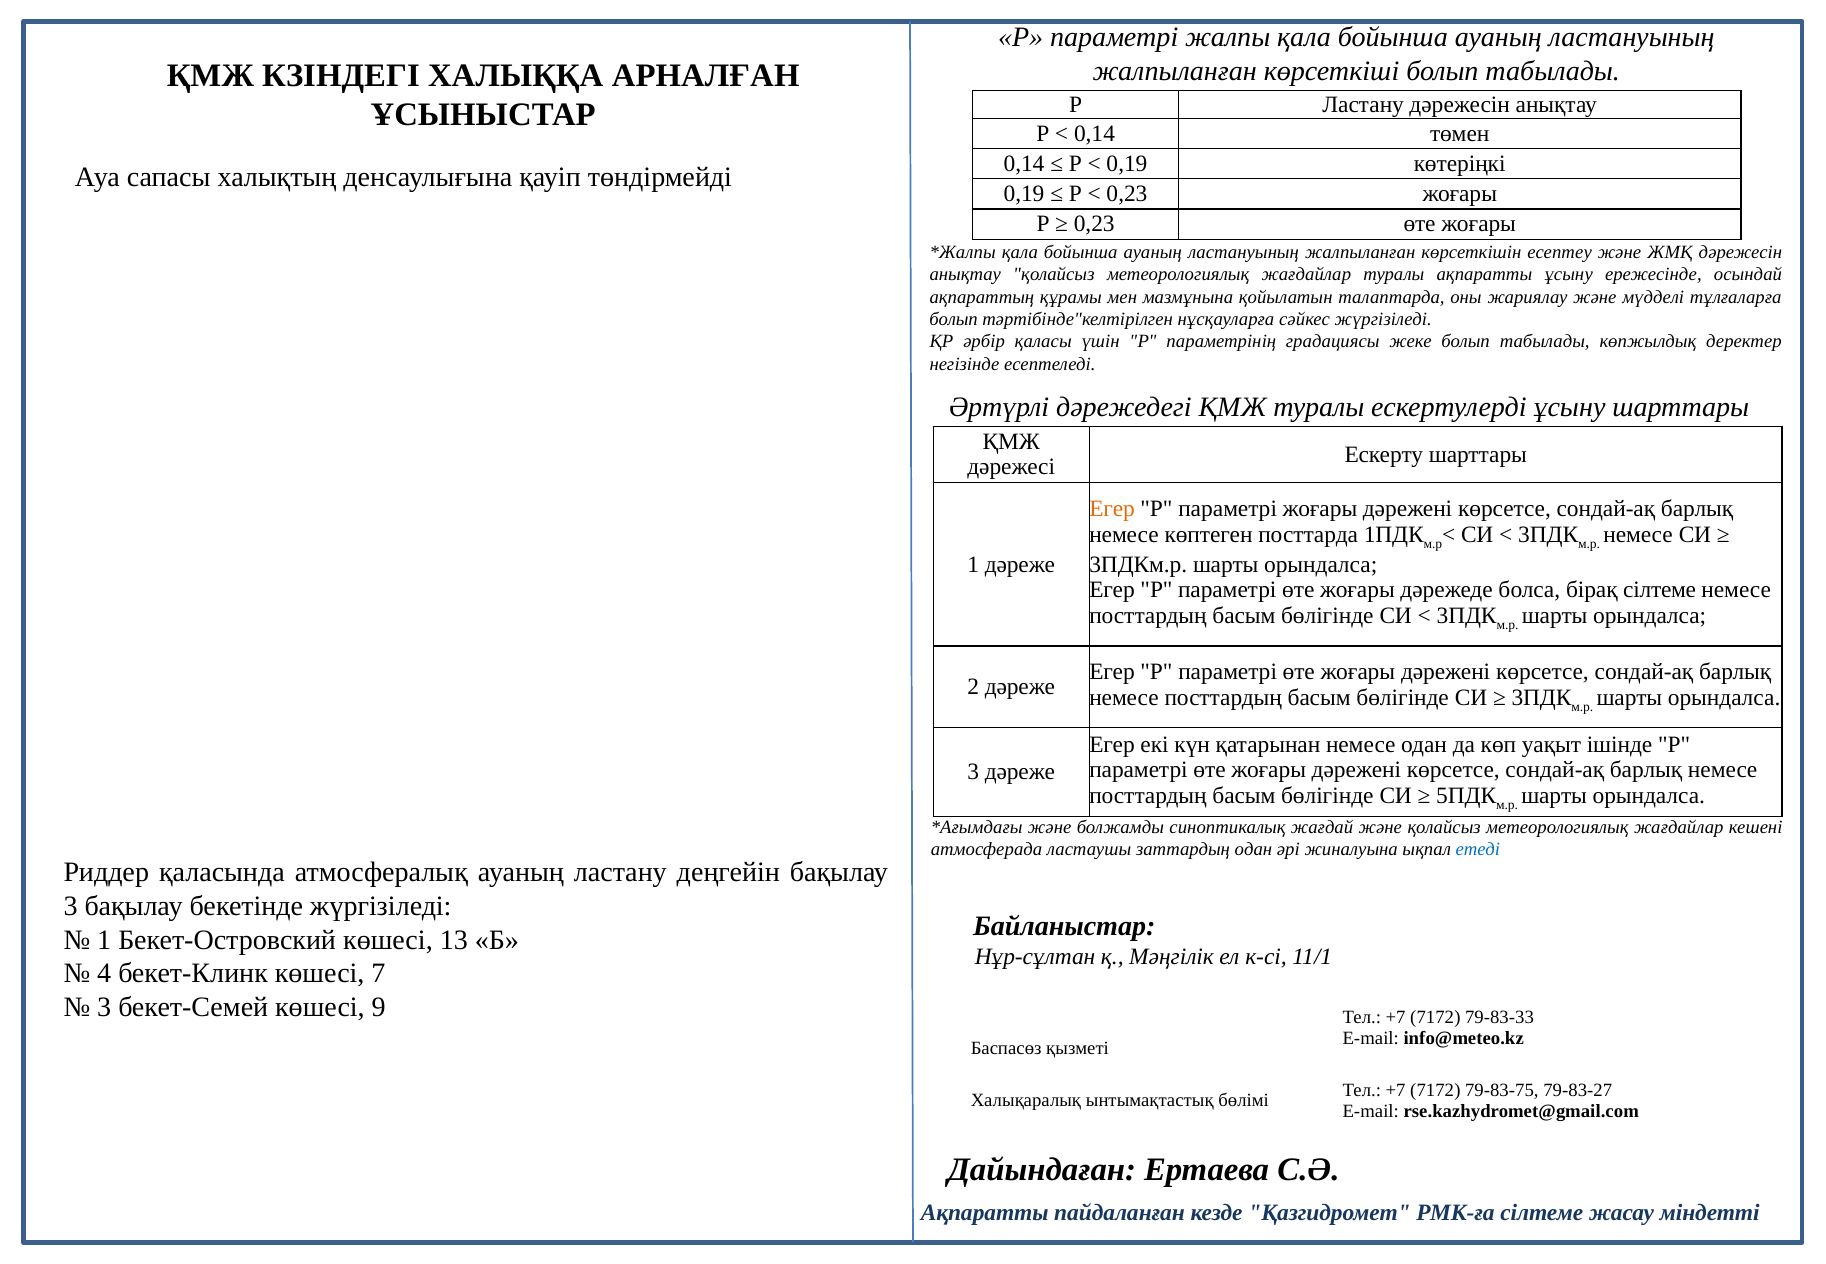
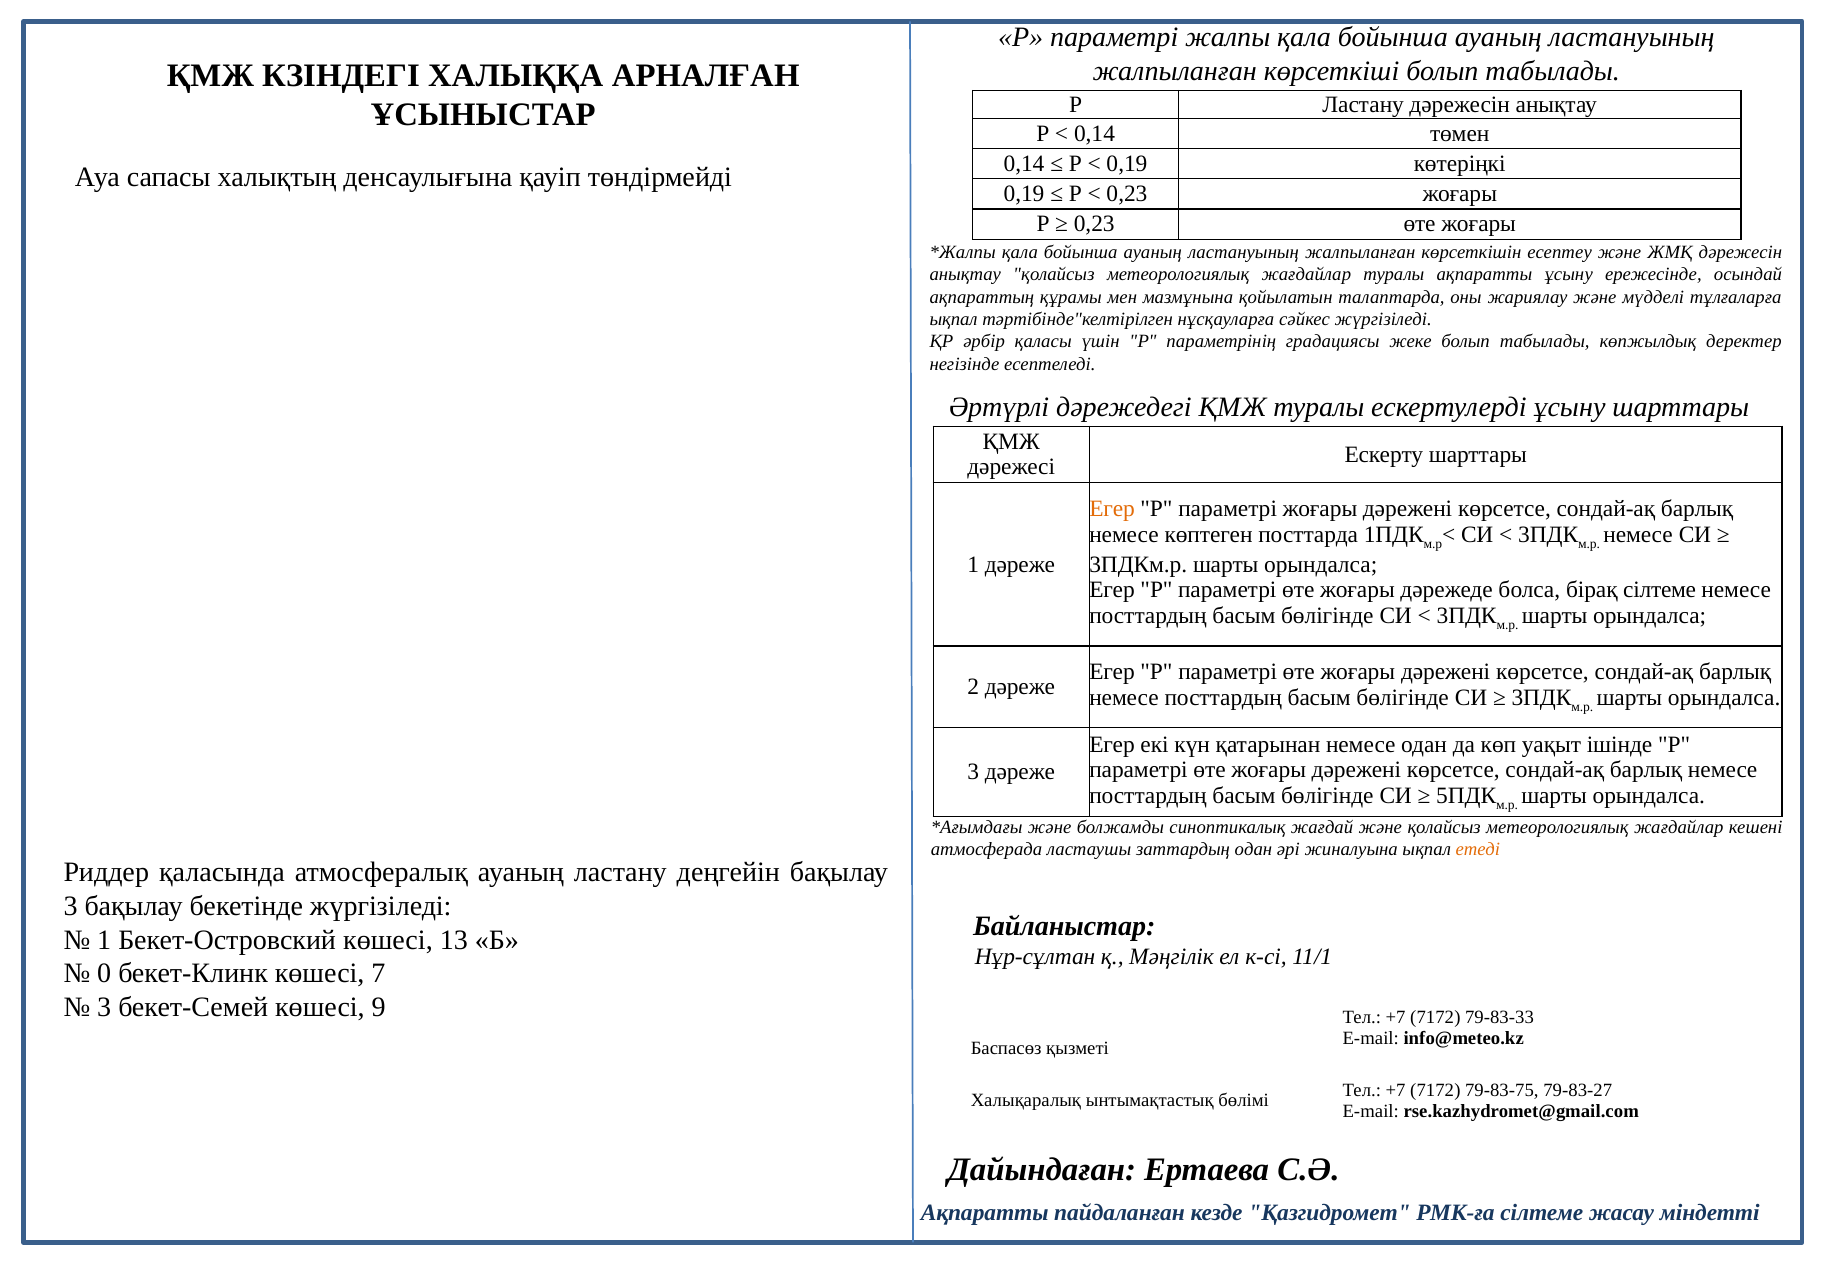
болып at (954, 319): болып -> ықпал
етеді colour: blue -> orange
4: 4 -> 0
